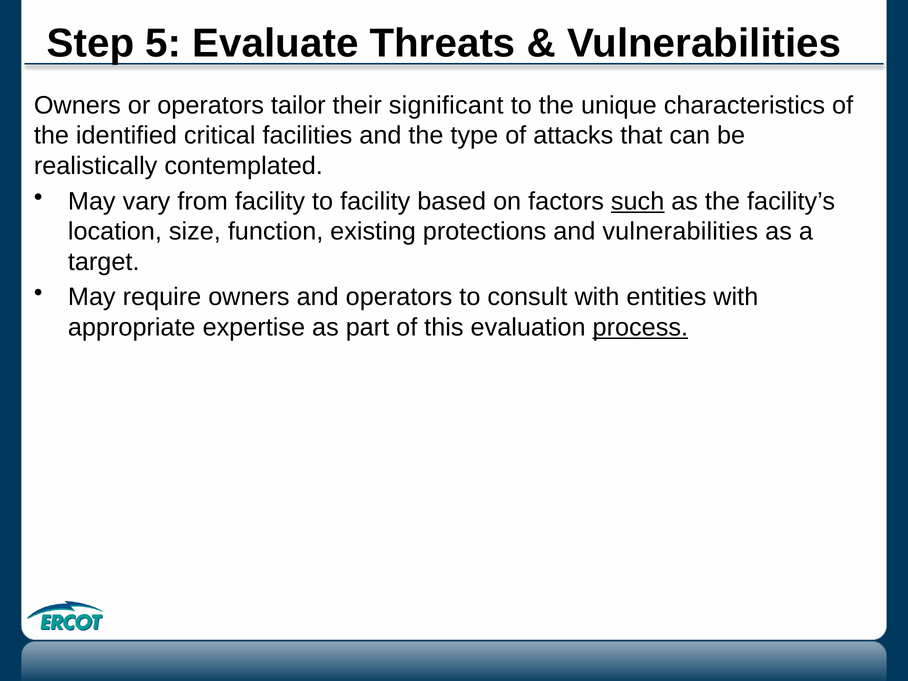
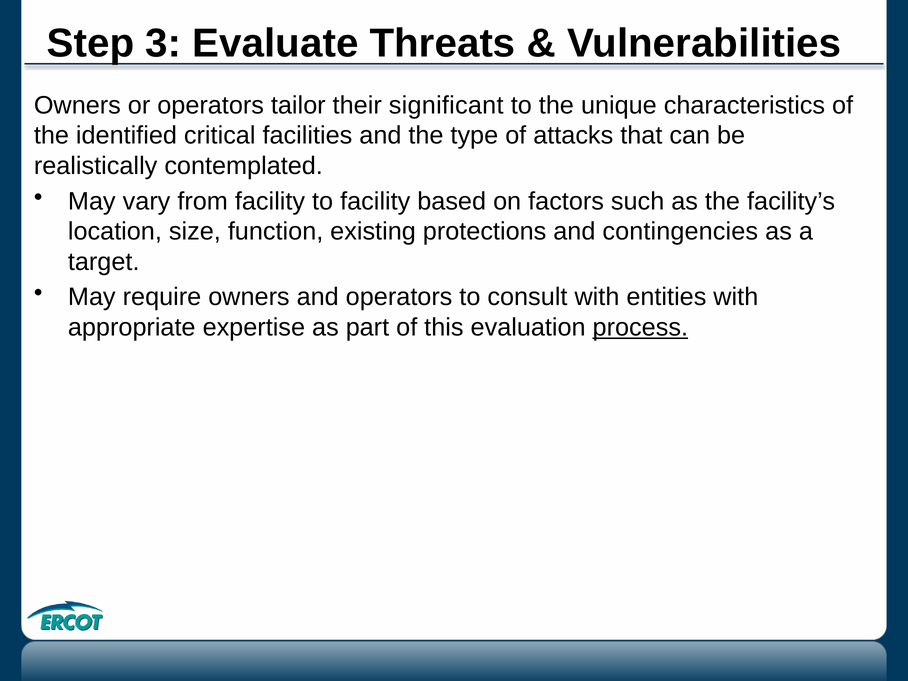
5: 5 -> 3
such underline: present -> none
and vulnerabilities: vulnerabilities -> contingencies
